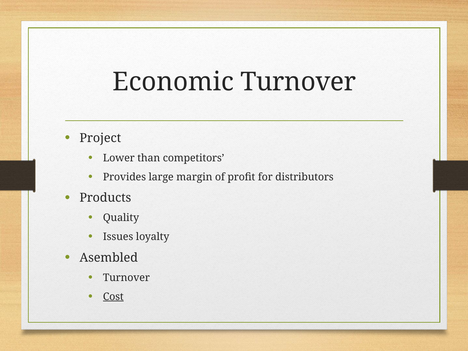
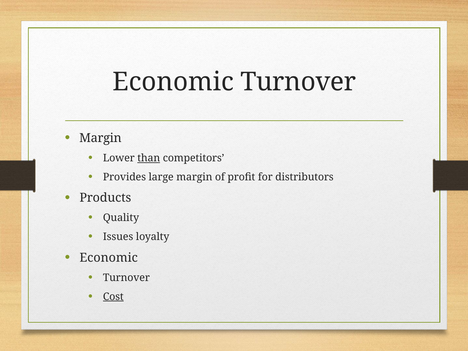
Project at (100, 138): Project -> Margin
than underline: none -> present
Asembled at (109, 258): Asembled -> Economic
